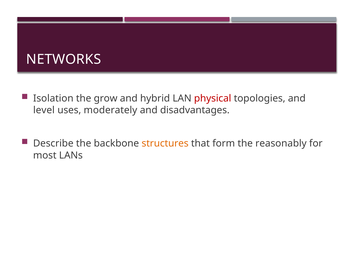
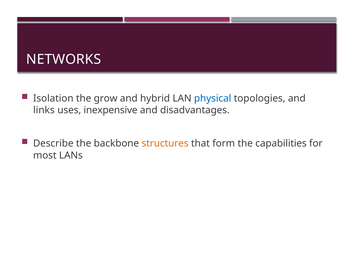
physical colour: red -> blue
level: level -> links
moderately: moderately -> inexpensive
reasonably: reasonably -> capabilities
